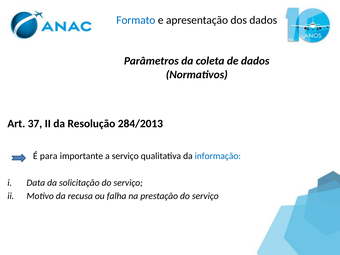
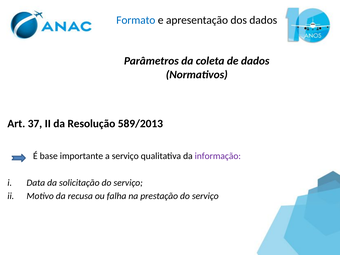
284/2013: 284/2013 -> 589/2013
para: para -> base
informação colour: blue -> purple
